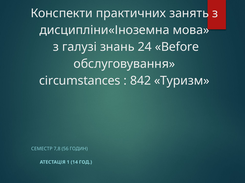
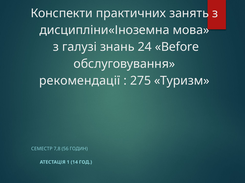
circumstances: circumstances -> рекомендації
842: 842 -> 275
